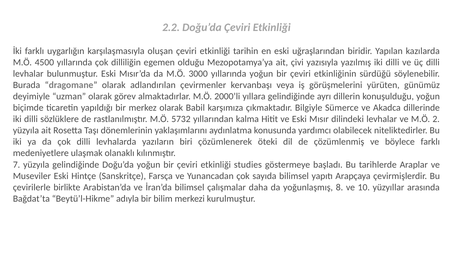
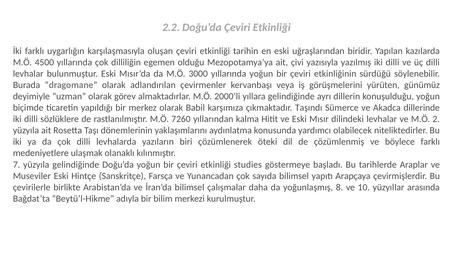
Bilgiyle: Bilgiyle -> Taşındı
5732: 5732 -> 7260
